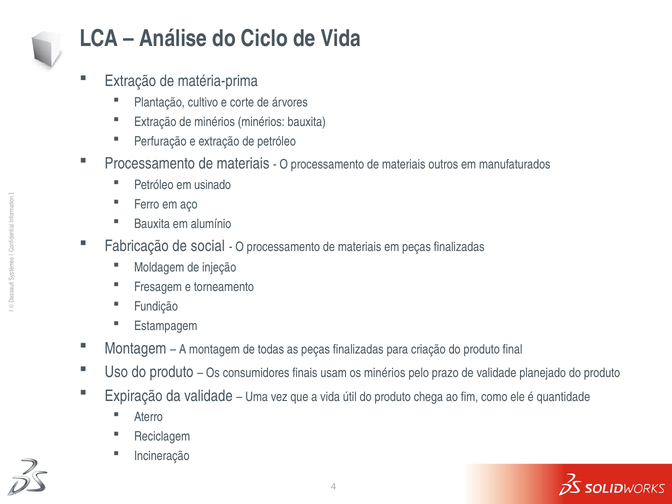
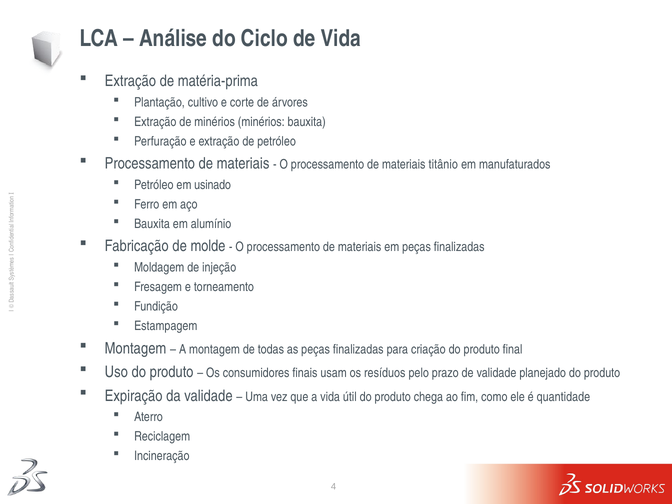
outros: outros -> titânio
social: social -> molde
os minérios: minérios -> resíduos
